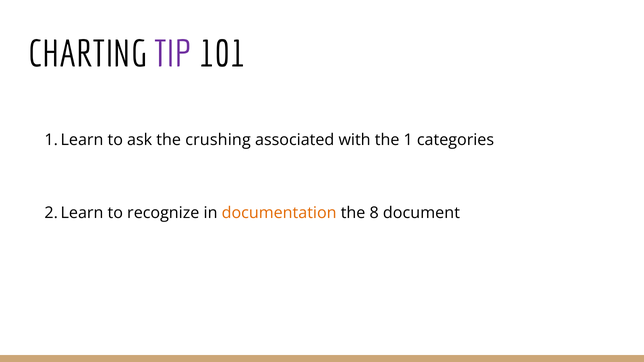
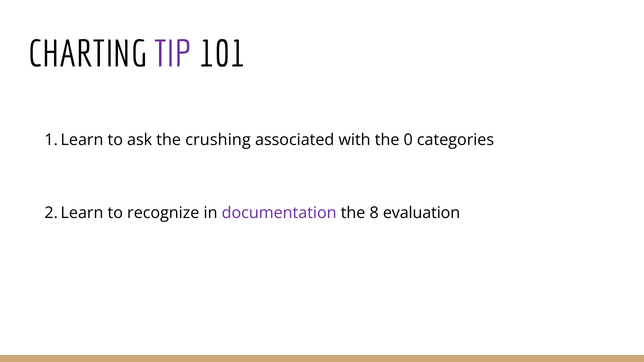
1: 1 -> 0
documentation colour: orange -> purple
document: document -> evaluation
